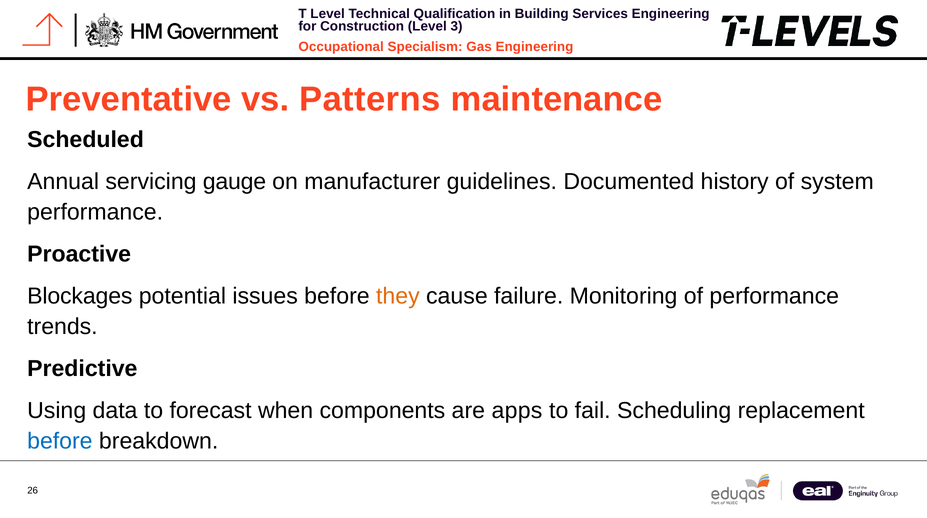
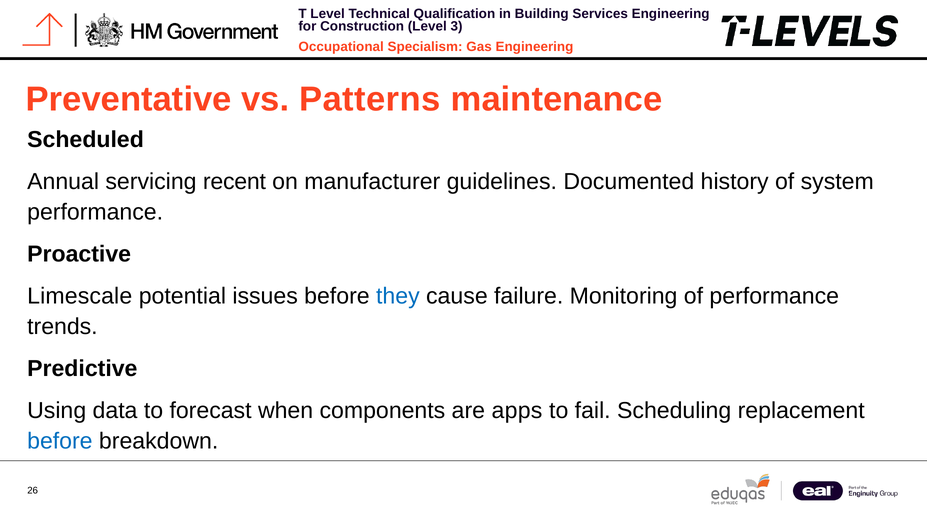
gauge: gauge -> recent
Blockages: Blockages -> Limescale
they colour: orange -> blue
